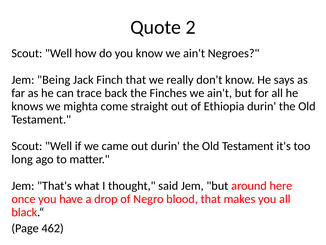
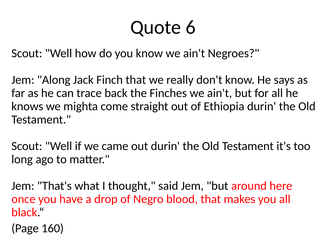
2: 2 -> 6
Being: Being -> Along
462: 462 -> 160
